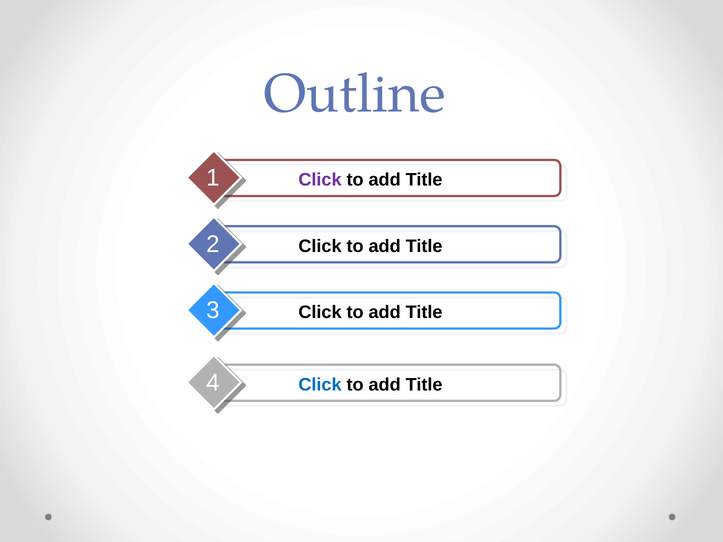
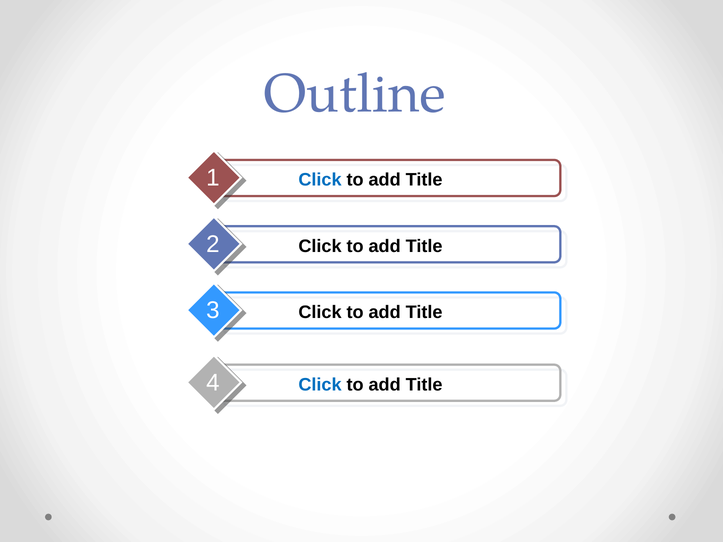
Click at (320, 180) colour: purple -> blue
